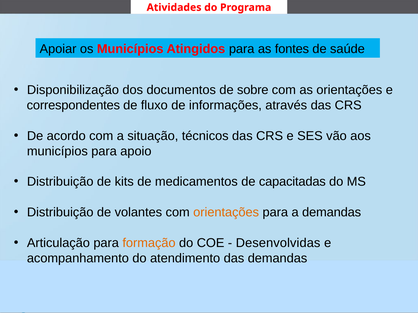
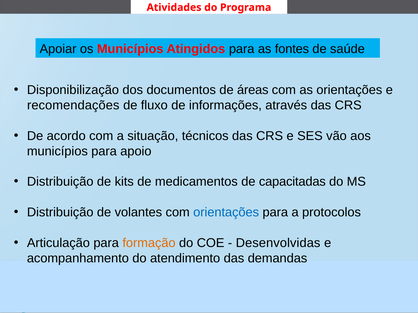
sobre: sobre -> áreas
correspondentes: correspondentes -> recomendações
orientações at (226, 213) colour: orange -> blue
a demandas: demandas -> protocolos
